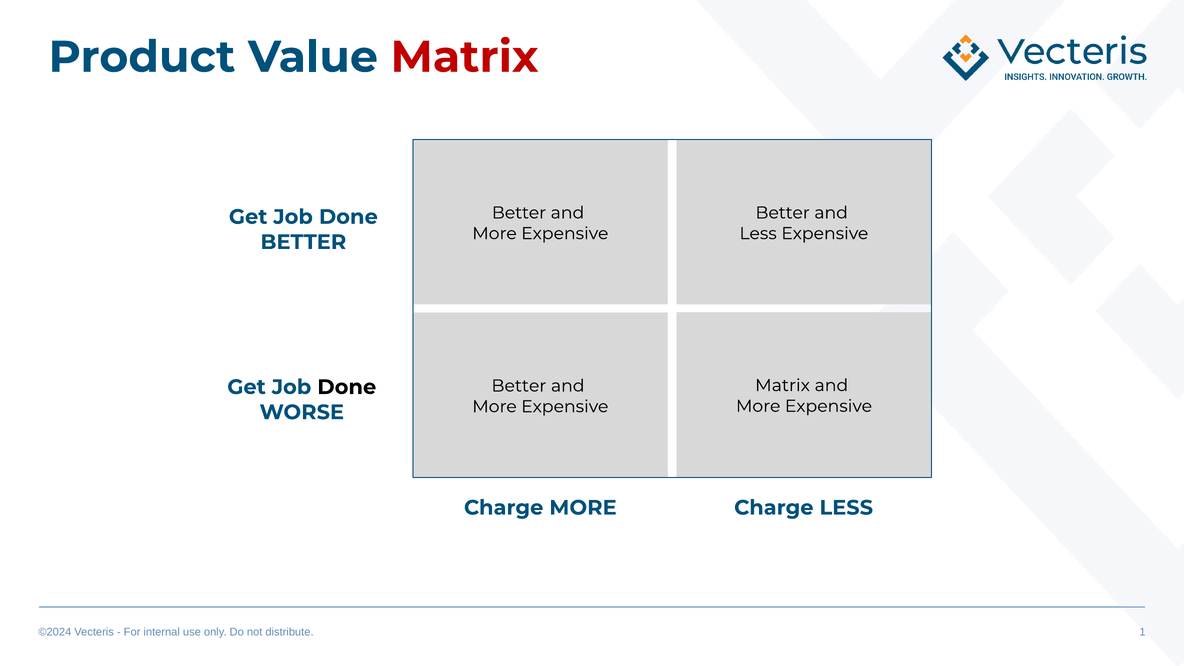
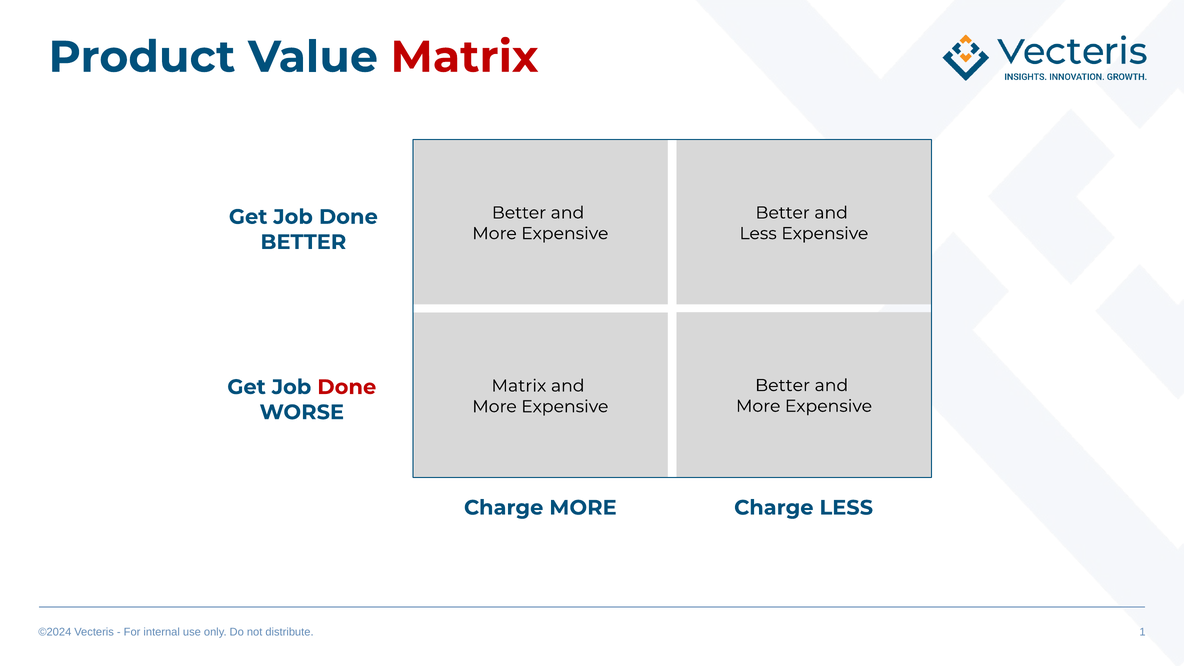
Matrix at (783, 385): Matrix -> Better
Better at (519, 386): Better -> Matrix
Done at (347, 387) colour: black -> red
